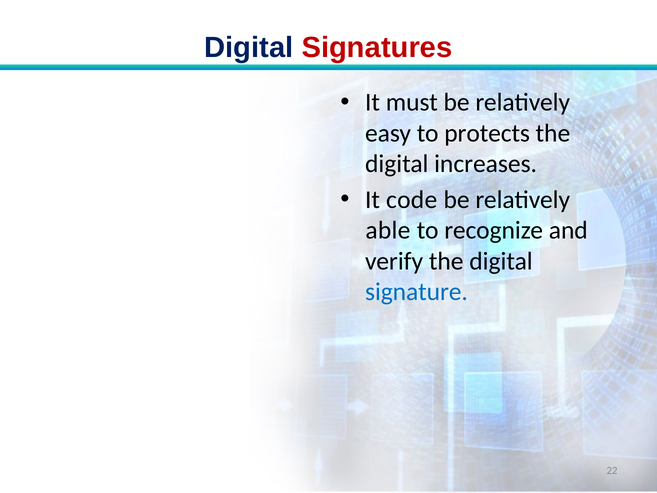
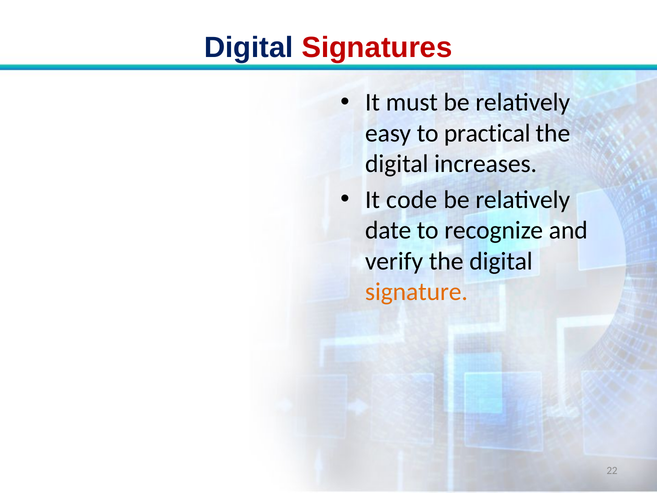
protects: protects -> practical
able: able -> date
signature colour: blue -> orange
